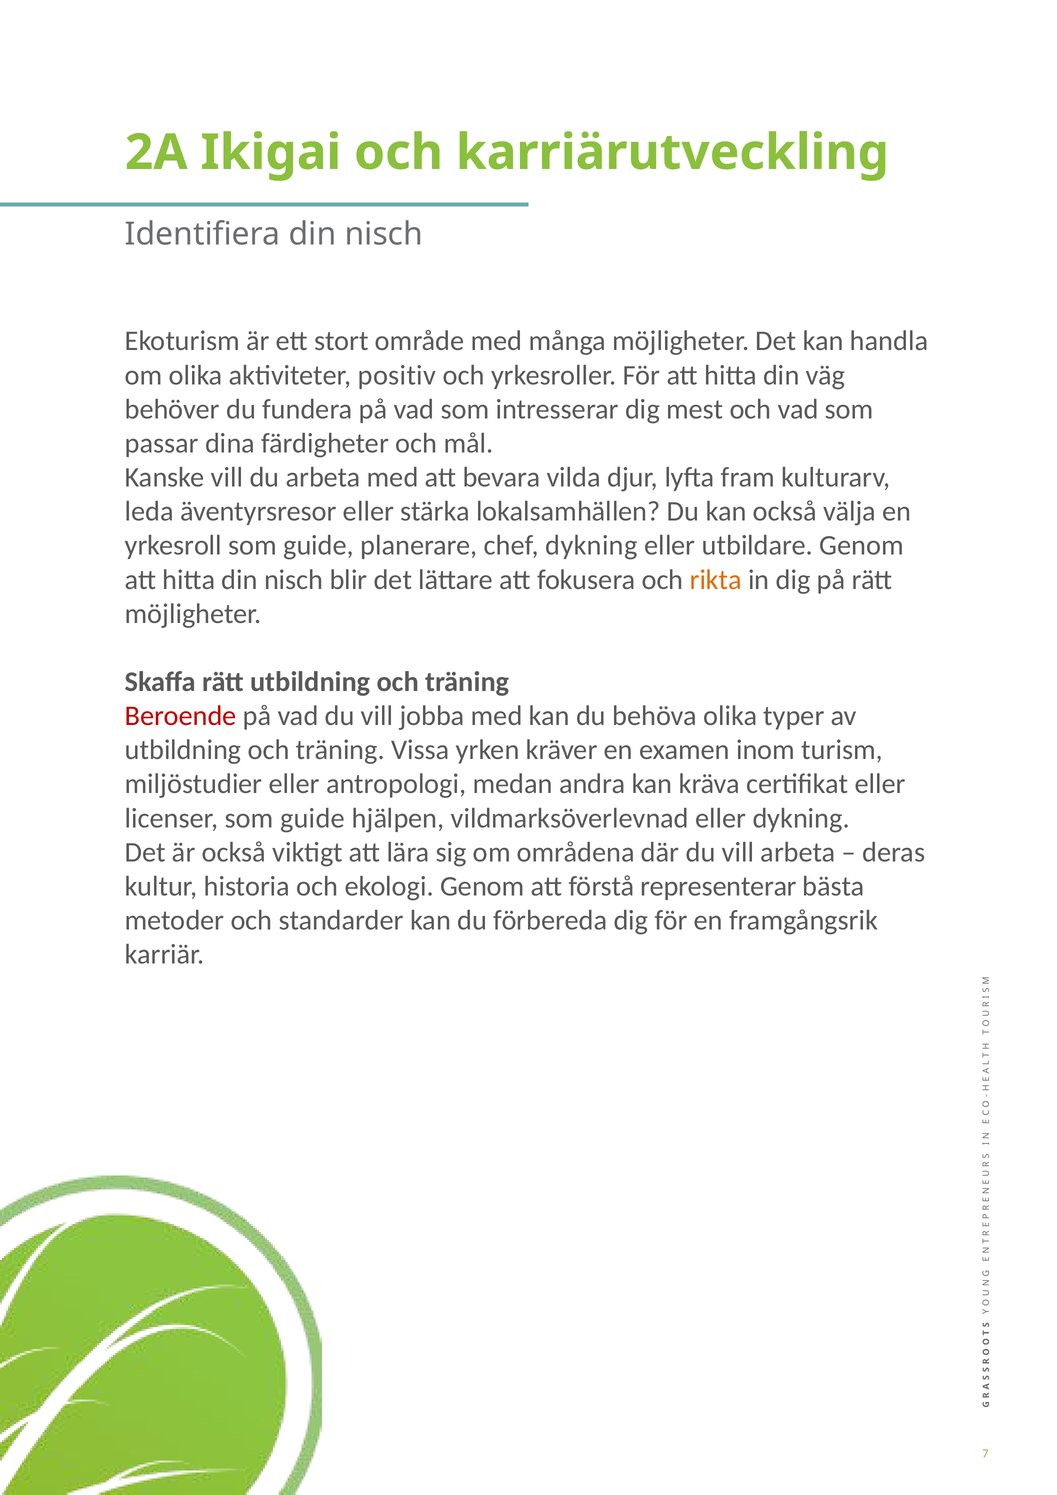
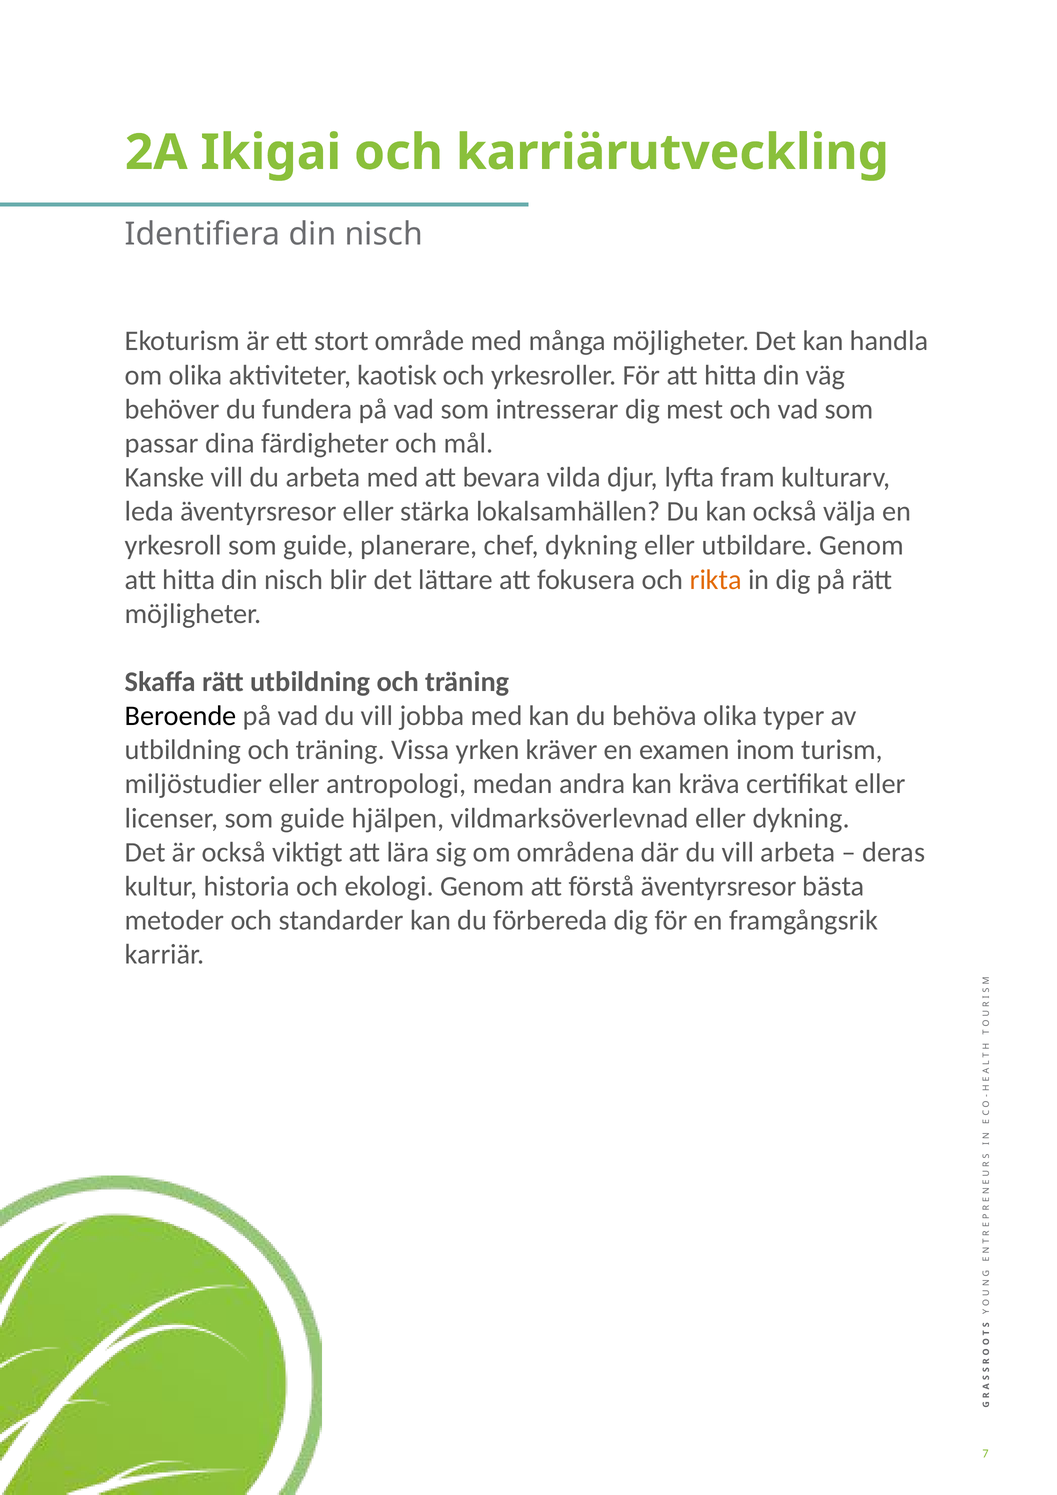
positiv: positiv -> kaotisk
Beroende colour: red -> black
förstå representerar: representerar -> äventyrsresor
